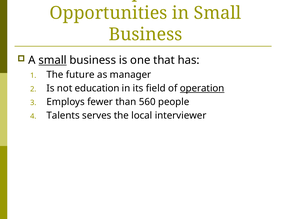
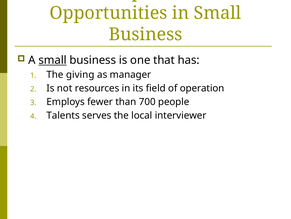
future: future -> giving
education: education -> resources
operation underline: present -> none
560: 560 -> 700
